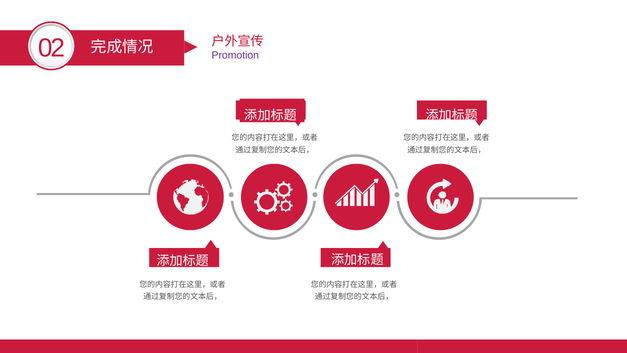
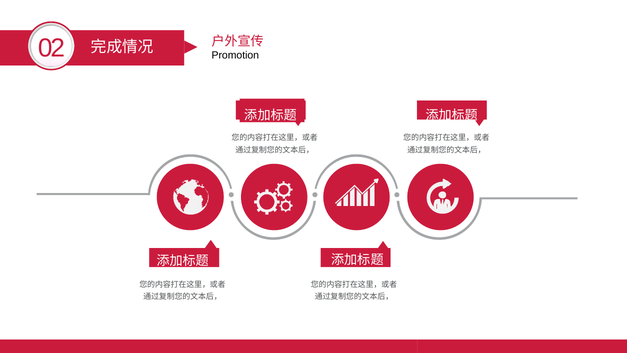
Promotion colour: purple -> black
